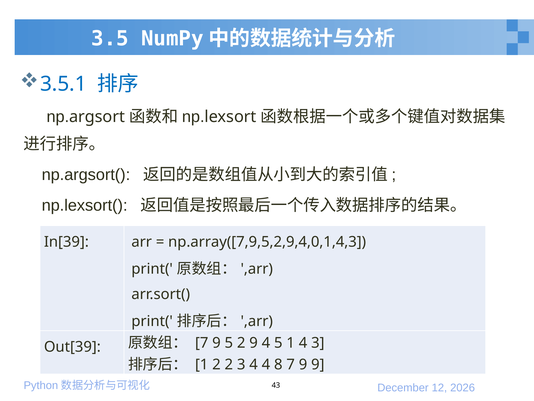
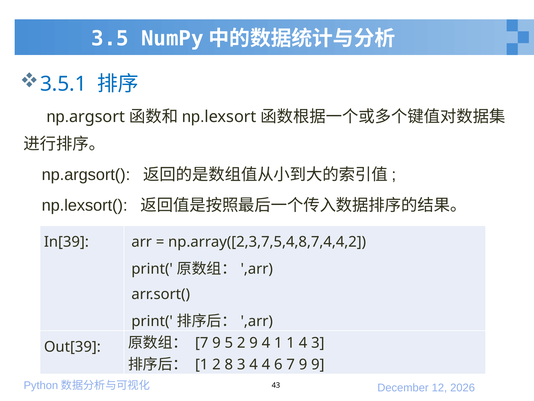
np.array([7,9,5,2,9,4,0,1,4,3: np.array([7,9,5,2,9,4,0,1,4,3 -> np.array([2,3,7,5,4,8,7,4,4,2
4 5: 5 -> 1
2 2: 2 -> 8
8: 8 -> 6
